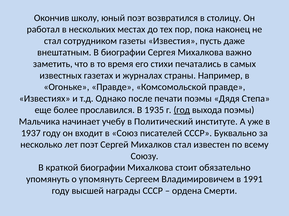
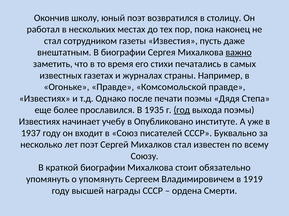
важно underline: none -> present
Мальчика at (39, 122): Мальчика -> Известиях
Политический: Политический -> Опубликовано
1991: 1991 -> 1919
